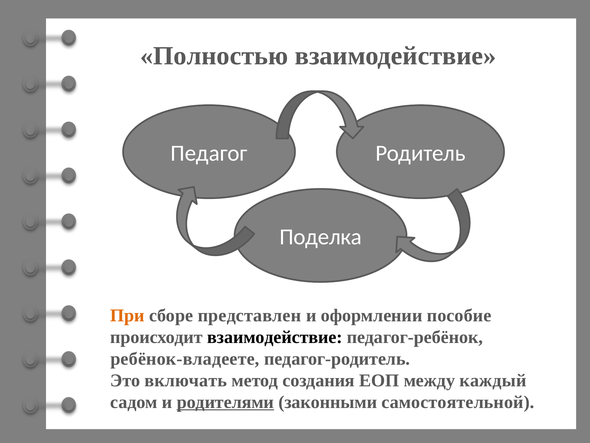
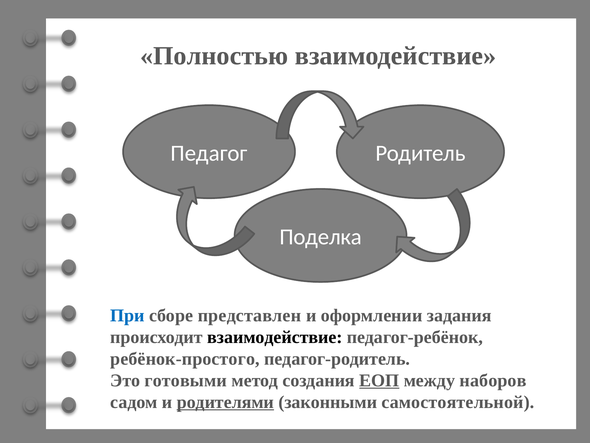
При colour: orange -> blue
пособие: пособие -> задания
ребёнок-владеете: ребёнок-владеете -> ребёнок-простого
включать: включать -> готовыми
ЕОП underline: none -> present
каждый: каждый -> наборов
